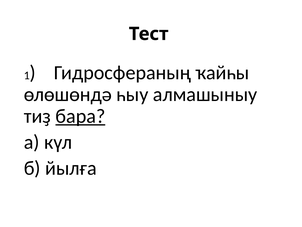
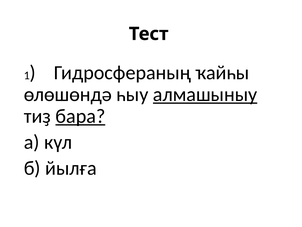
алмашыныу underline: none -> present
